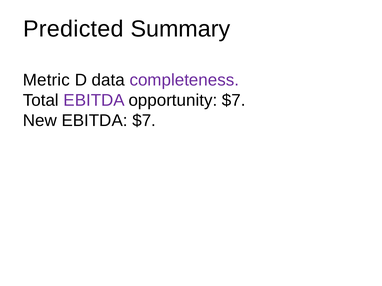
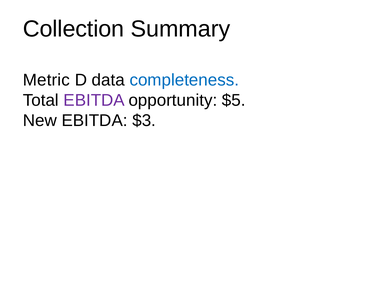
Predicted: Predicted -> Collection
completeness colour: purple -> blue
opportunity $7: $7 -> $5
EBITDA $7: $7 -> $3
